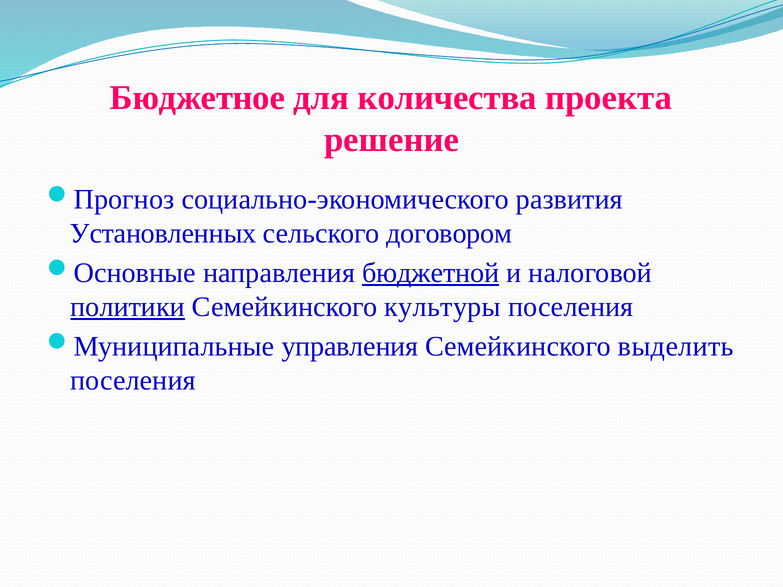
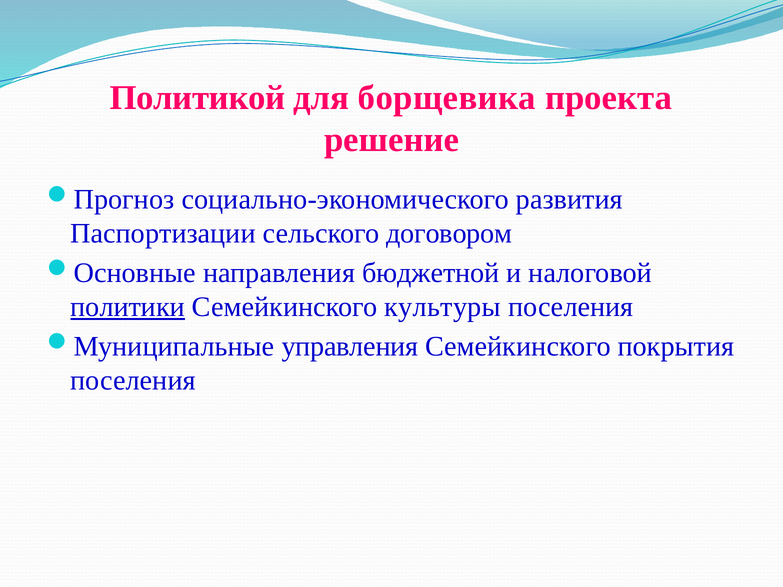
Бюджетное: Бюджетное -> Политикой
количества: количества -> борщевика
Установленных: Установленных -> Паспортизации
бюджетной underline: present -> none
выделить: выделить -> покрытия
